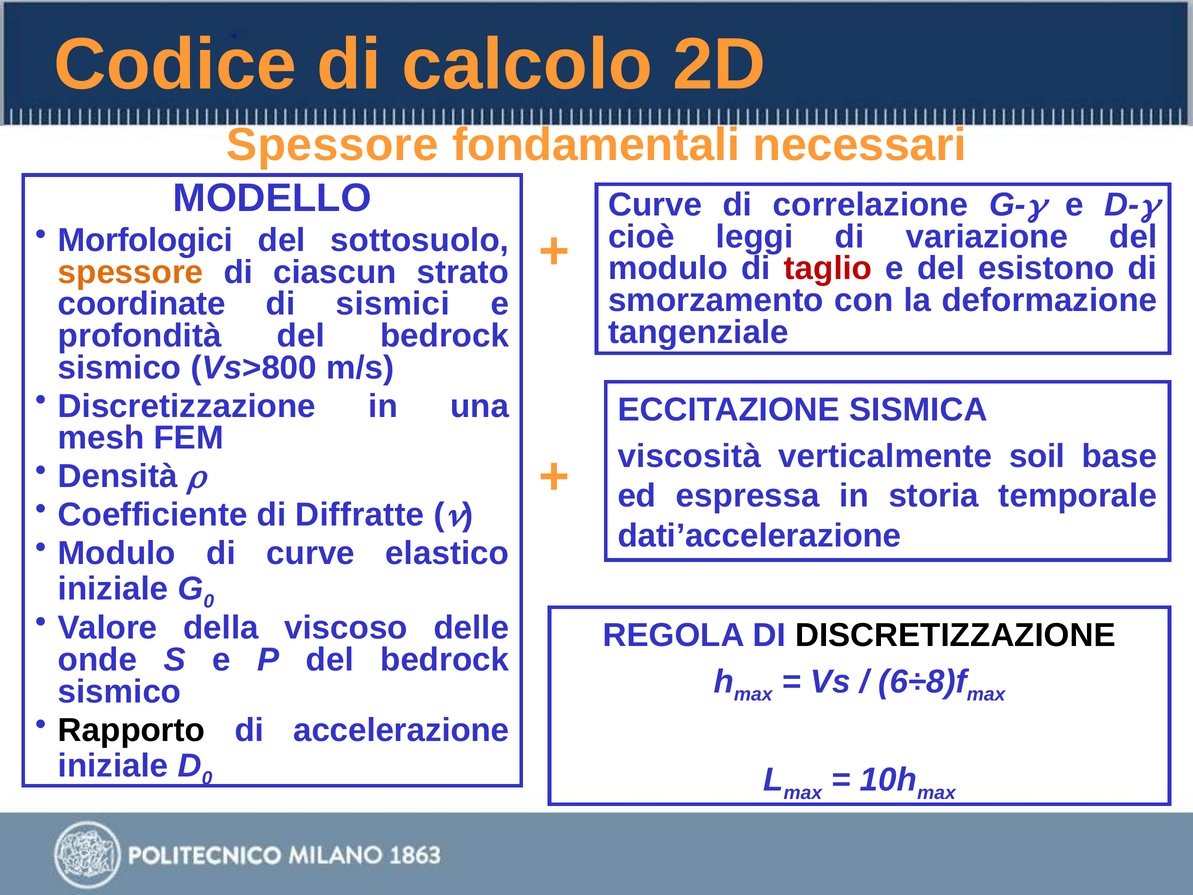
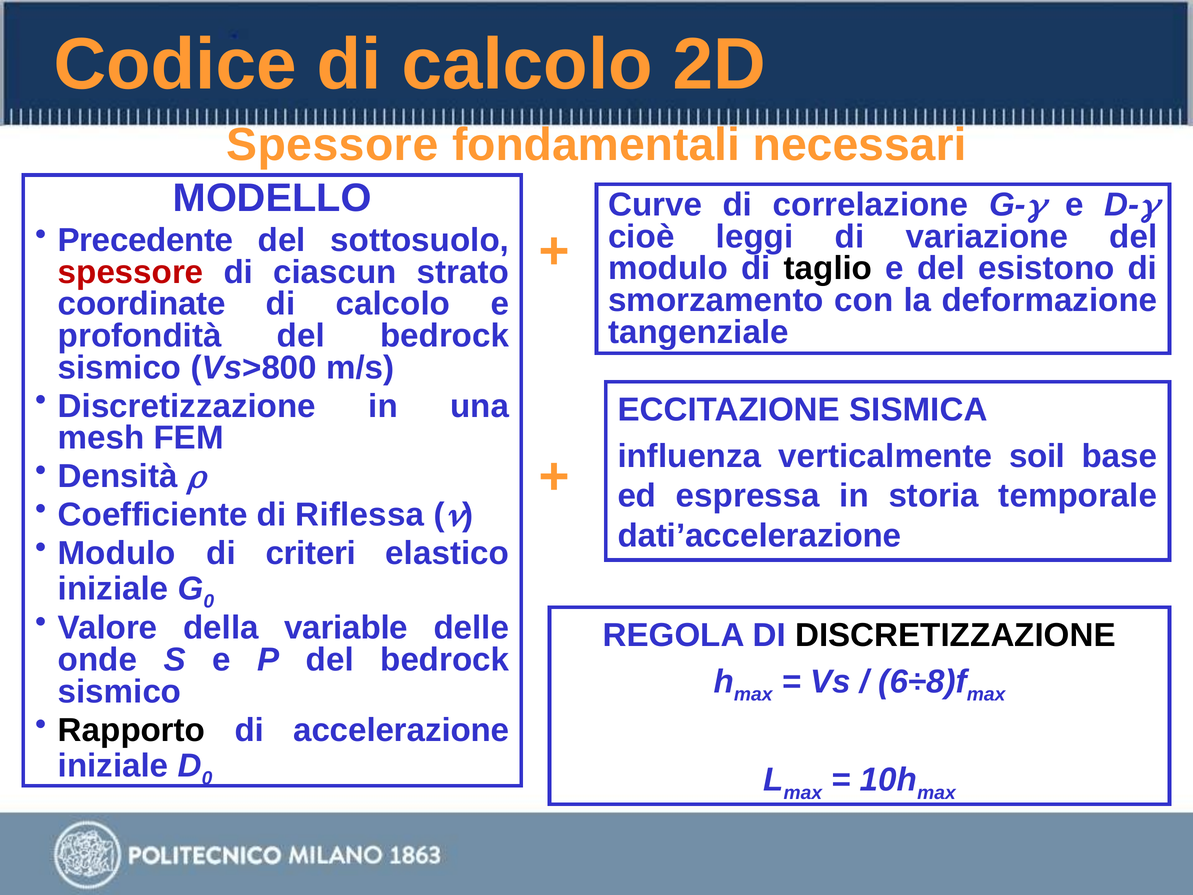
Morfologici: Morfologici -> Precedente
taglio colour: red -> black
spessore at (131, 272) colour: orange -> red
sismici at (393, 304): sismici -> calcolo
viscosità: viscosità -> influenza
Diffratte: Diffratte -> Riflessa
di curve: curve -> criteri
viscoso: viscoso -> variable
